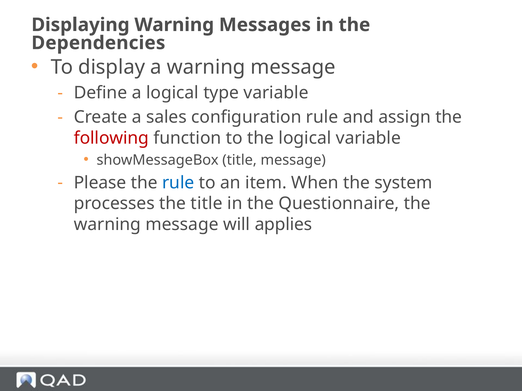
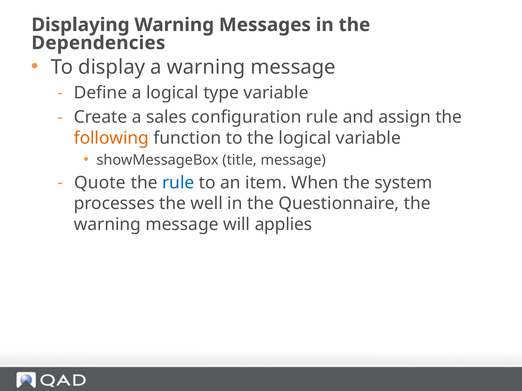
following colour: red -> orange
Please: Please -> Quote
the title: title -> well
